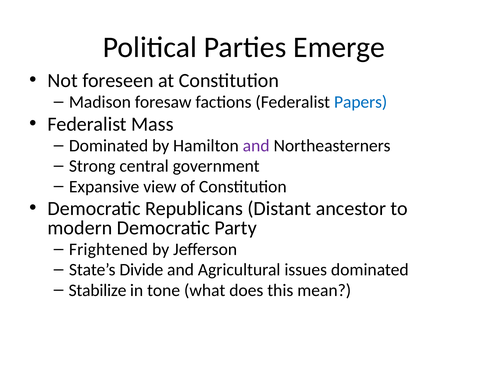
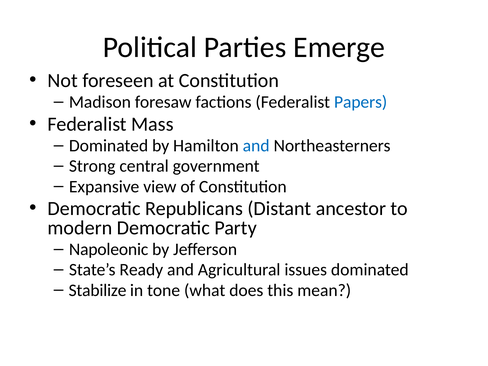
and at (256, 146) colour: purple -> blue
Frightened: Frightened -> Napoleonic
Divide: Divide -> Ready
